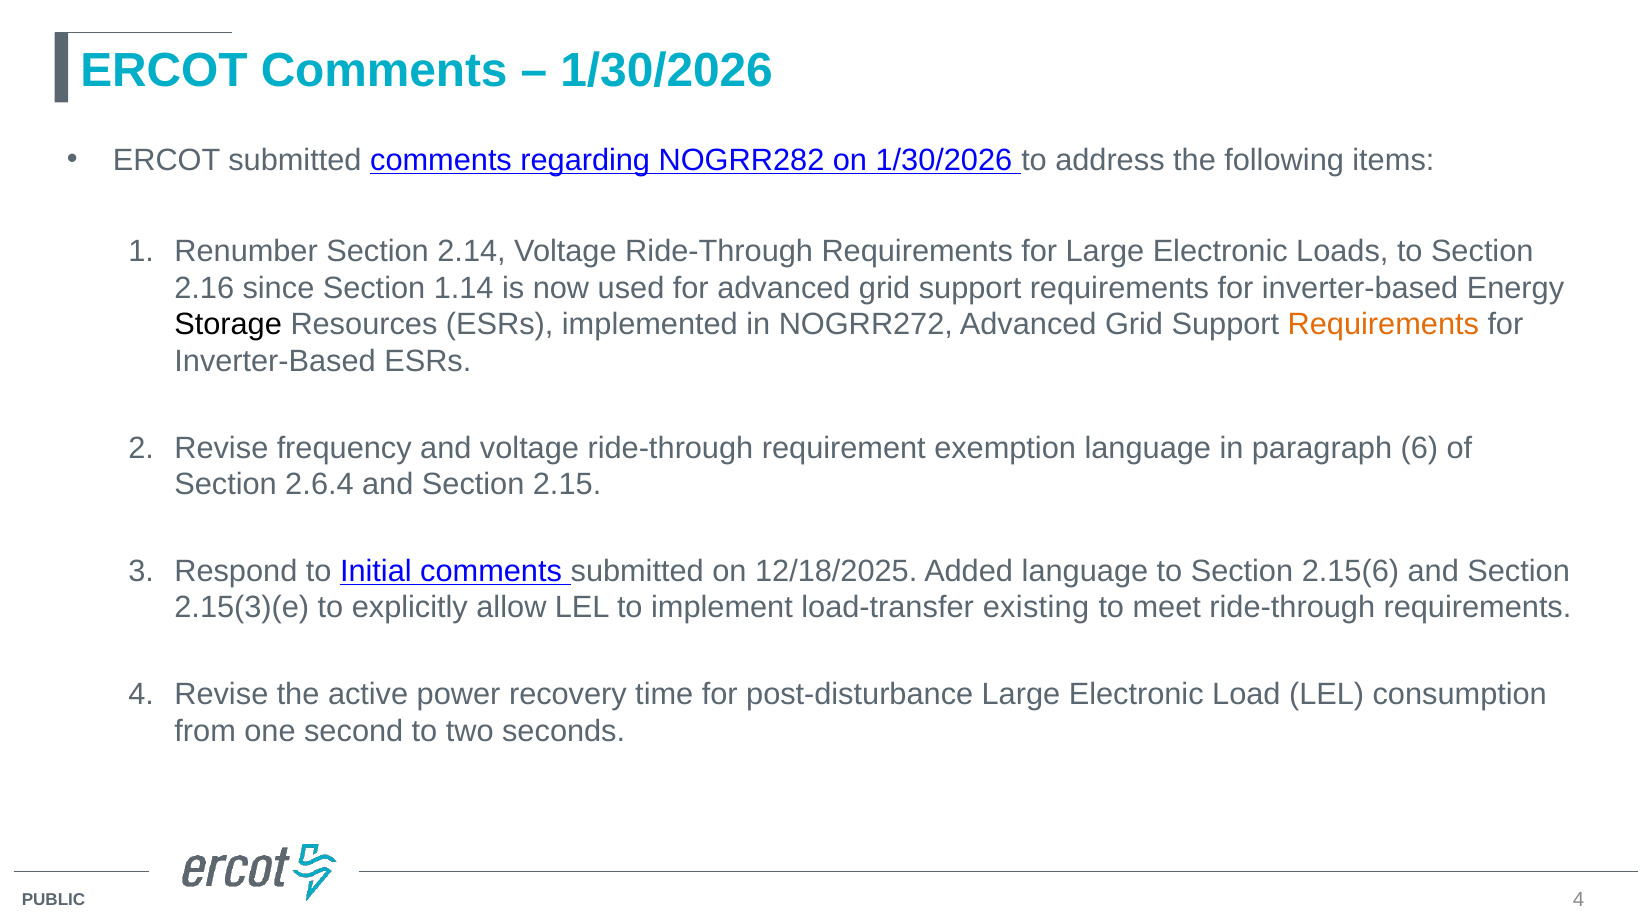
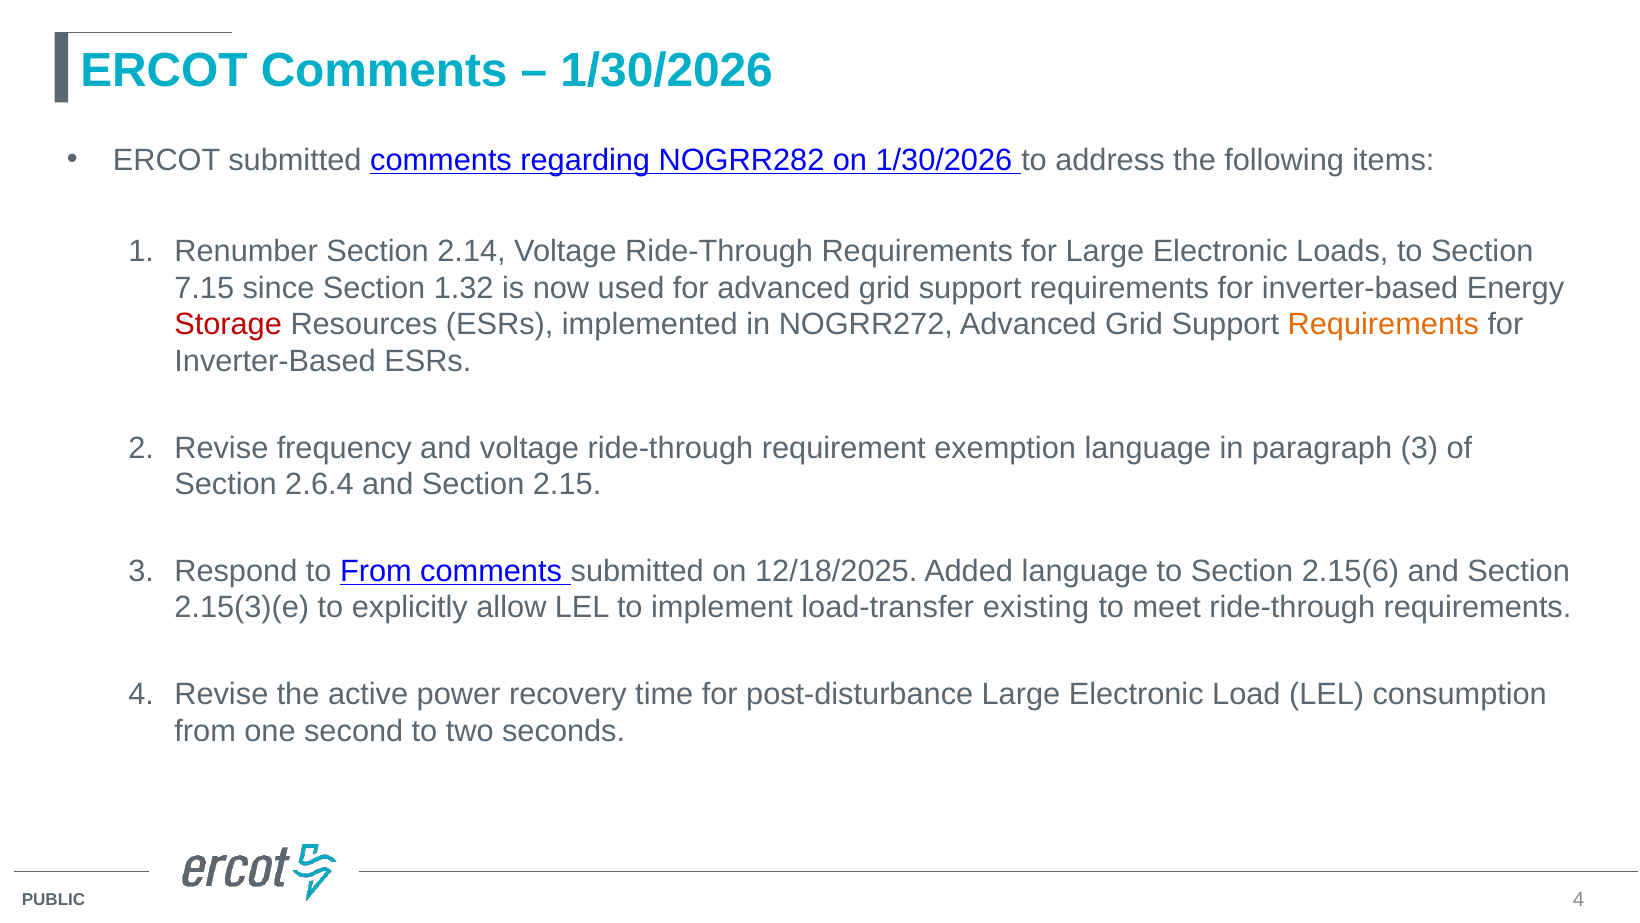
2.16: 2.16 -> 7.15
1.14: 1.14 -> 1.32
Storage colour: black -> red
paragraph 6: 6 -> 3
to Initial: Initial -> From
